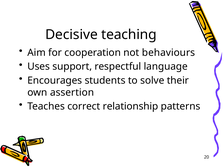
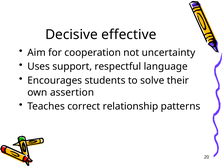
teaching: teaching -> effective
behaviours: behaviours -> uncertainty
